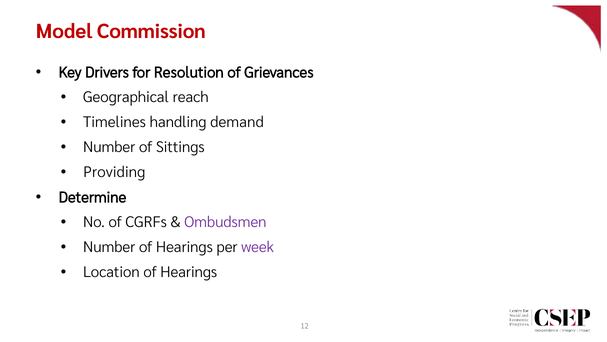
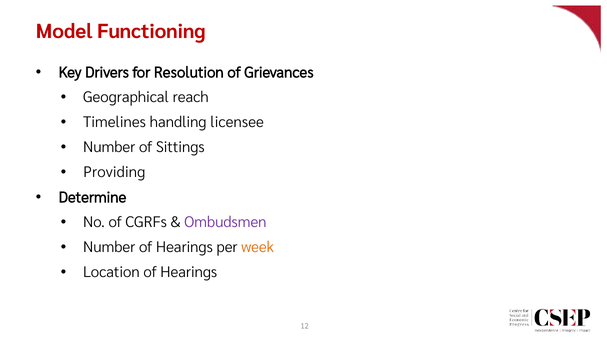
Commission: Commission -> Functioning
demand: demand -> licensee
week colour: purple -> orange
